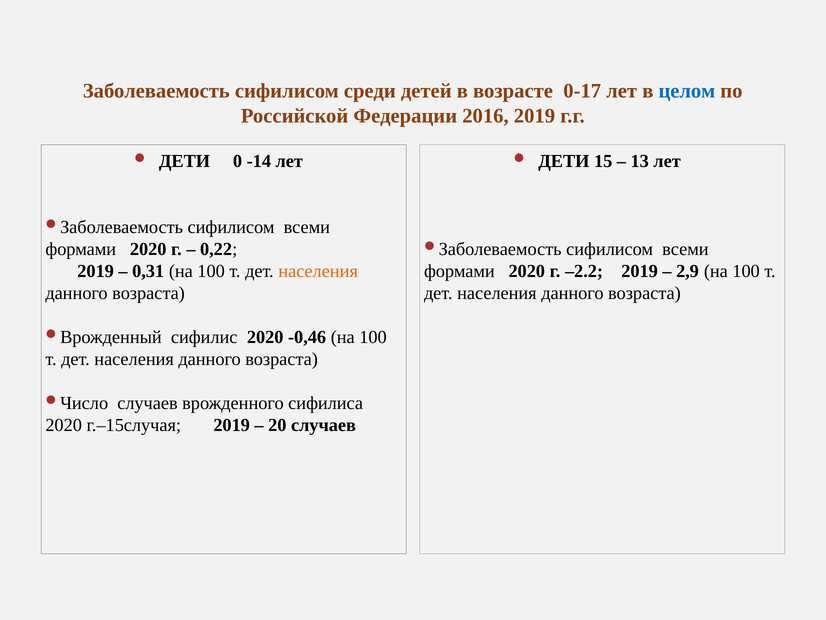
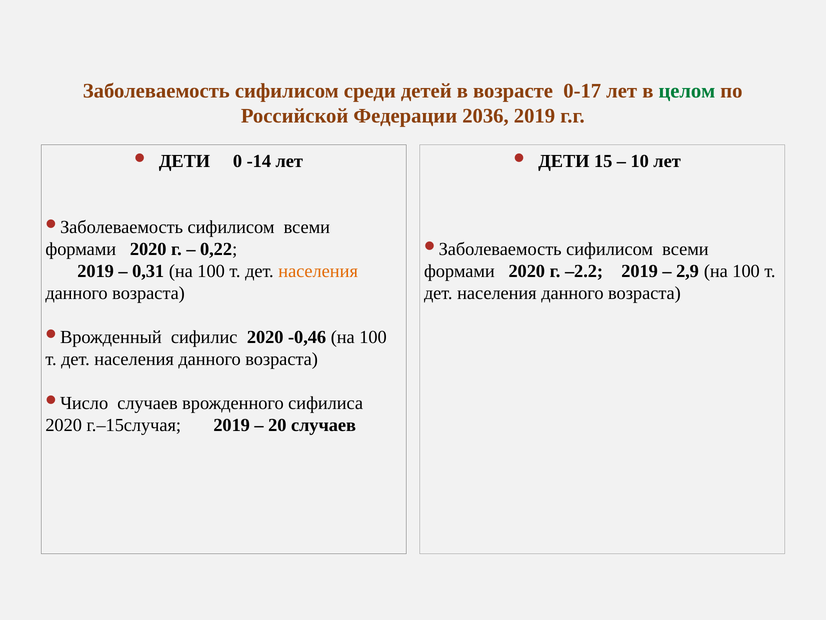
целом colour: blue -> green
2016: 2016 -> 2036
13: 13 -> 10
